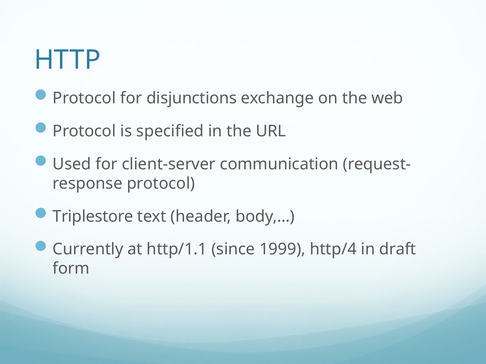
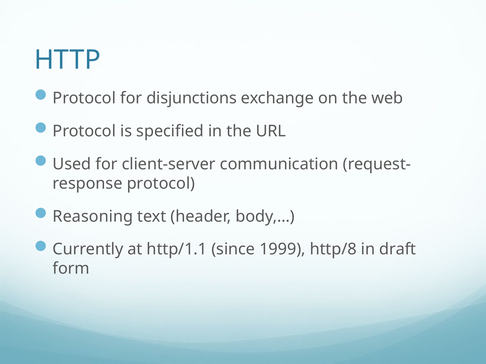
Triplestore: Triplestore -> Reasoning
http/4: http/4 -> http/8
